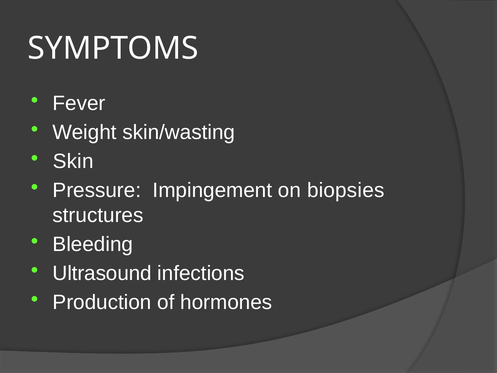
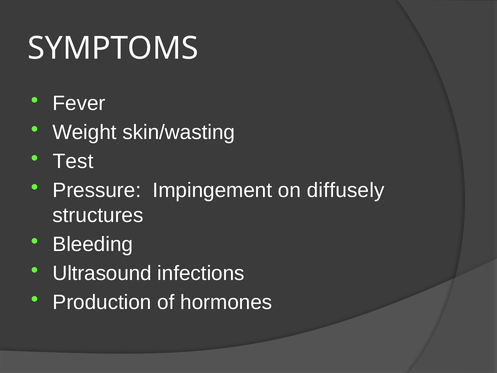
Skin: Skin -> Test
biopsies: biopsies -> diffusely
